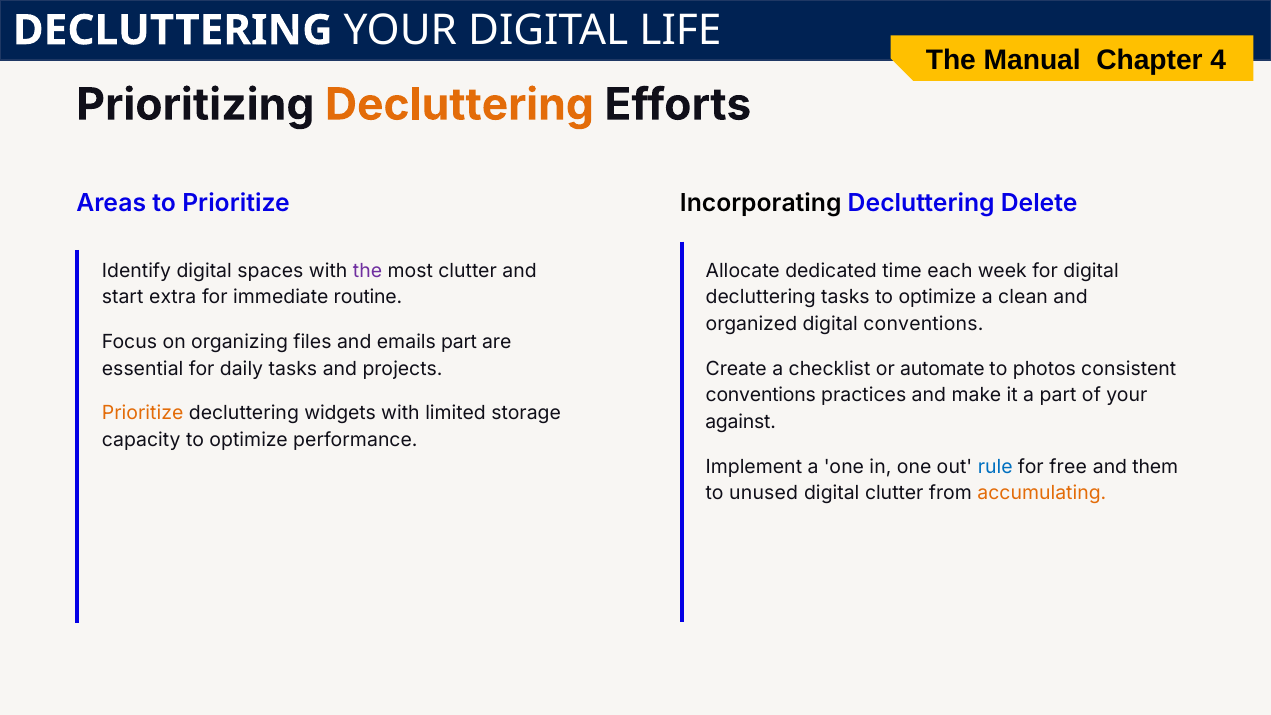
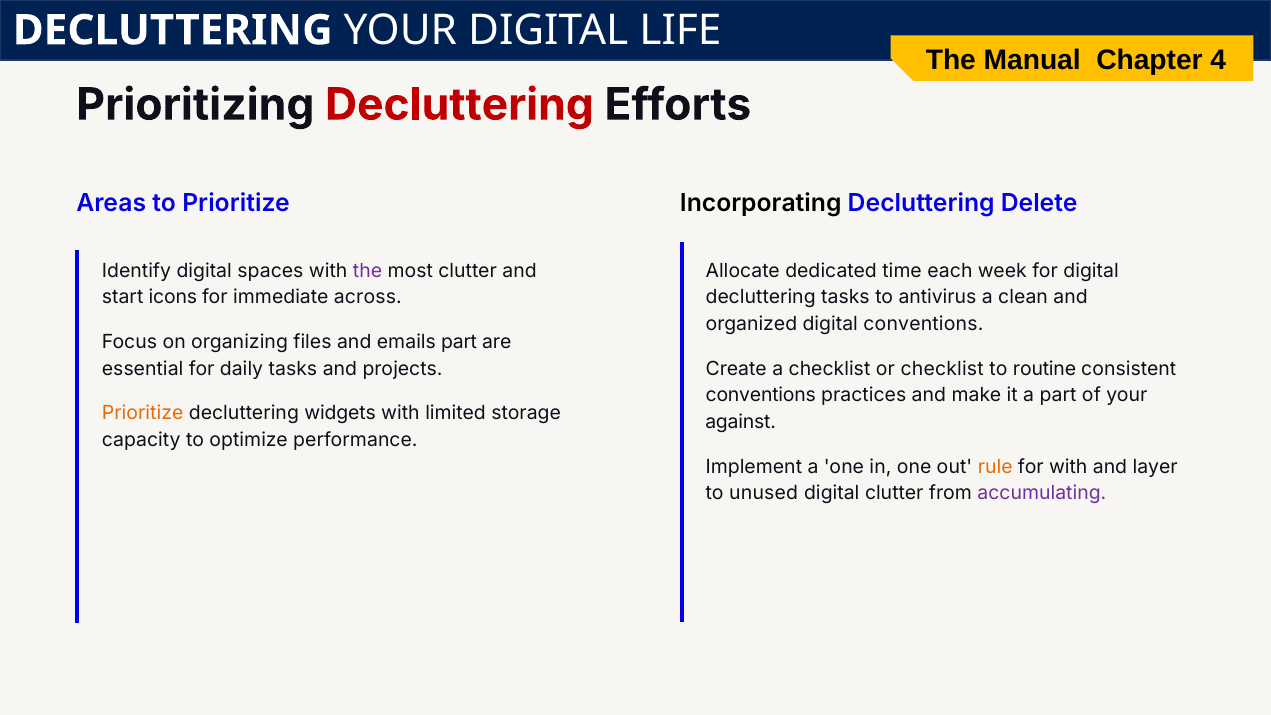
Decluttering at (459, 105) colour: orange -> red
extra: extra -> icons
routine: routine -> across
tasks to optimize: optimize -> antivirus
or automate: automate -> checklist
photos: photos -> routine
rule colour: blue -> orange
for free: free -> with
them: them -> layer
accumulating colour: orange -> purple
